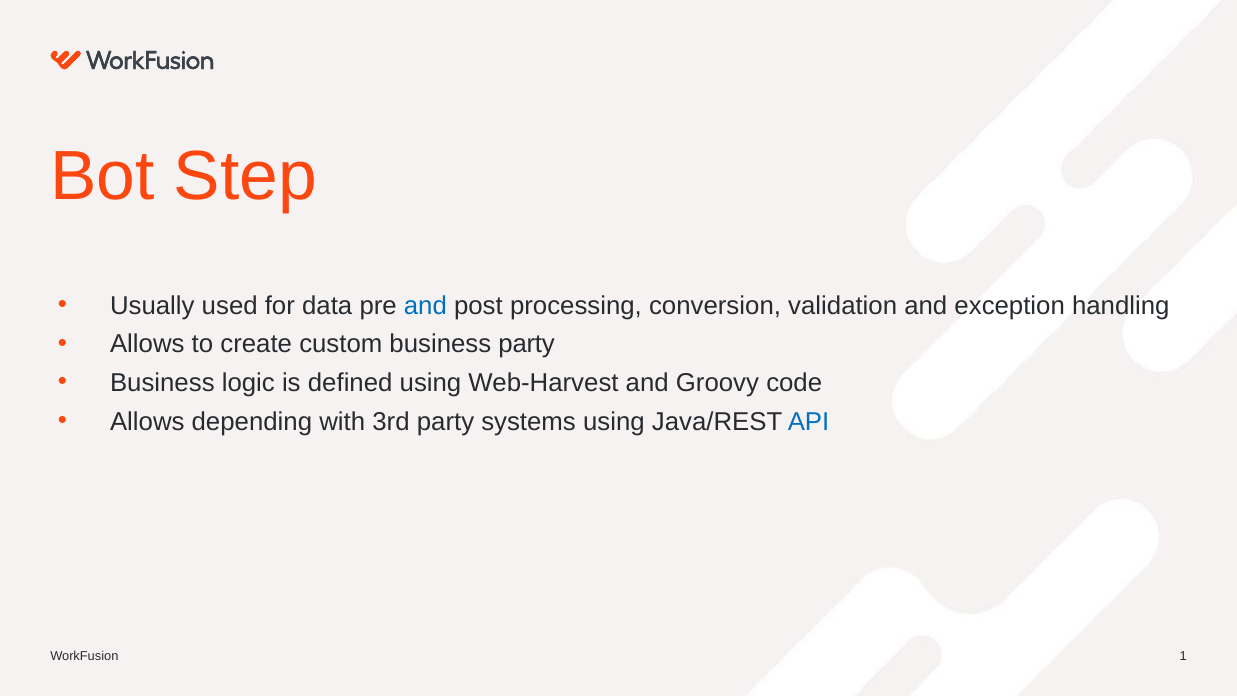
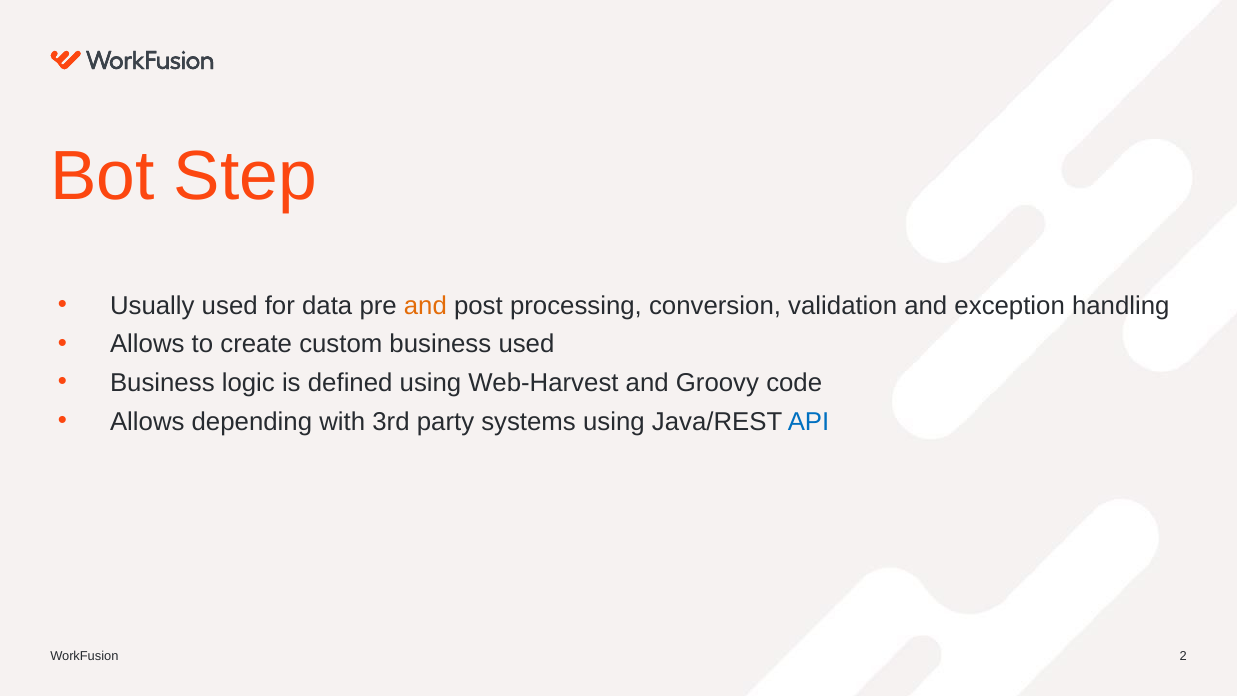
and at (425, 305) colour: blue -> orange
business party: party -> used
1: 1 -> 2
